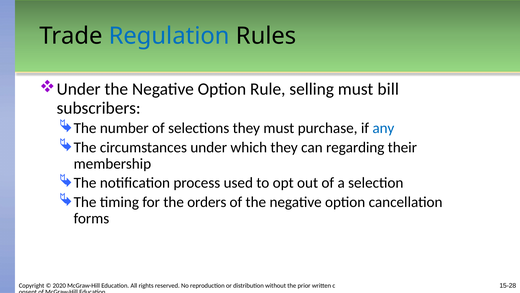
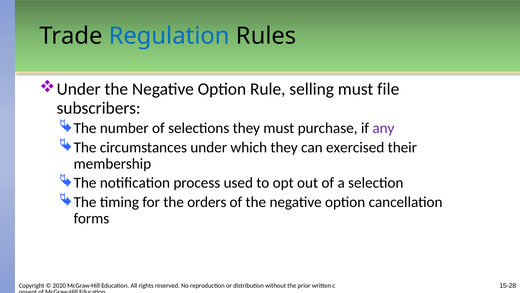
bill: bill -> file
any colour: blue -> purple
regarding: regarding -> exercised
